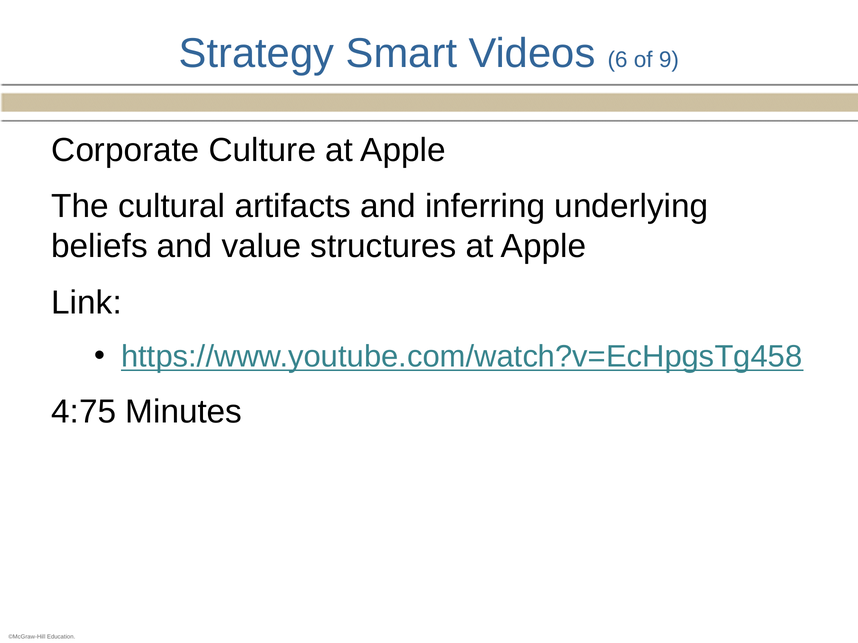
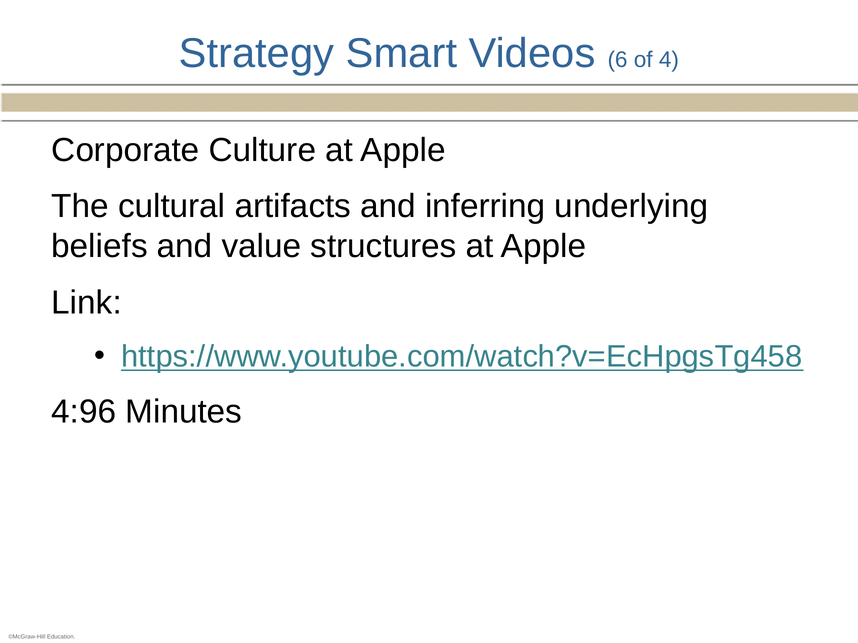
9: 9 -> 4
4:75: 4:75 -> 4:96
